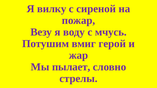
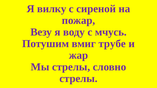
герой: герой -> трубе
Мы пылает: пылает -> стрелы
